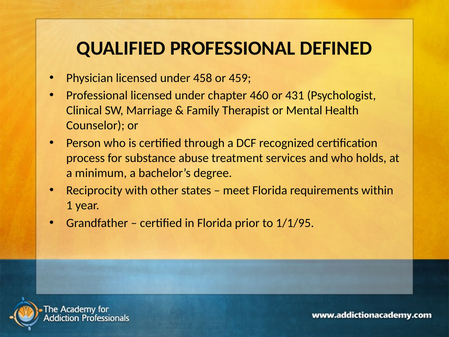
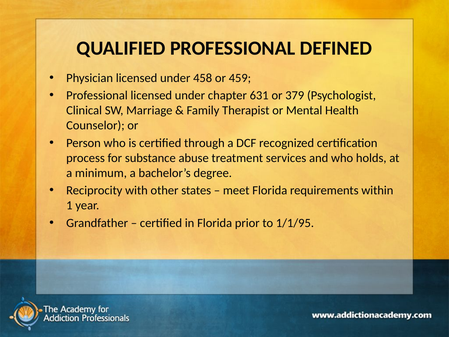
460: 460 -> 631
431: 431 -> 379
